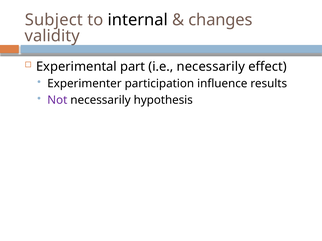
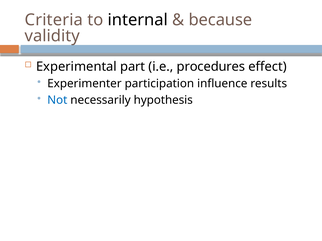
Subject: Subject -> Criteria
changes: changes -> because
i.e necessarily: necessarily -> procedures
Not colour: purple -> blue
